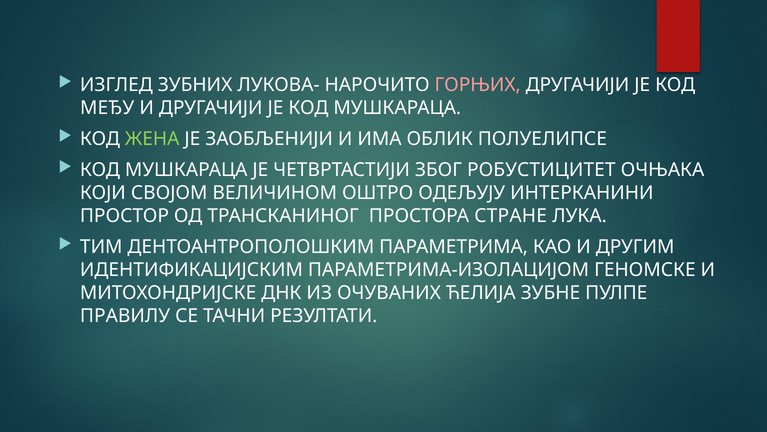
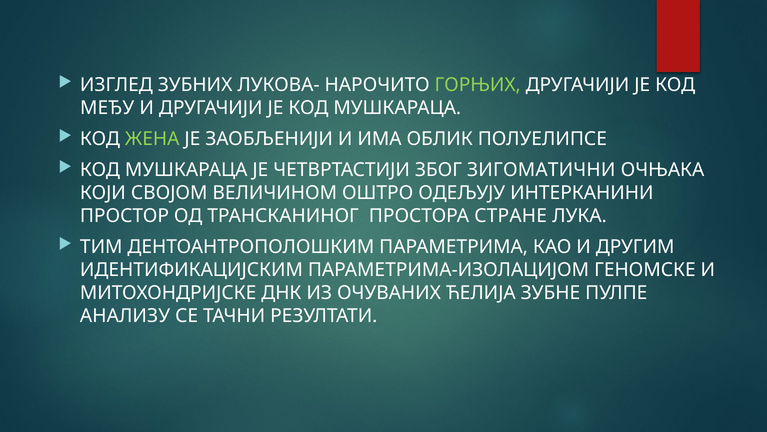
ГОРЊИХ colour: pink -> light green
РОБУСТИЦИТЕТ: РОБУСТИЦИТЕТ -> ЗИГОМАТИЧНИ
ПРАВИЛУ: ПРАВИЛУ -> АНАЛИЗУ
